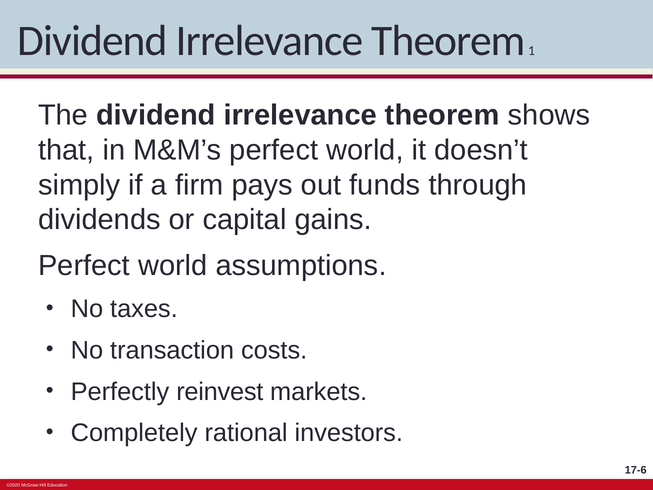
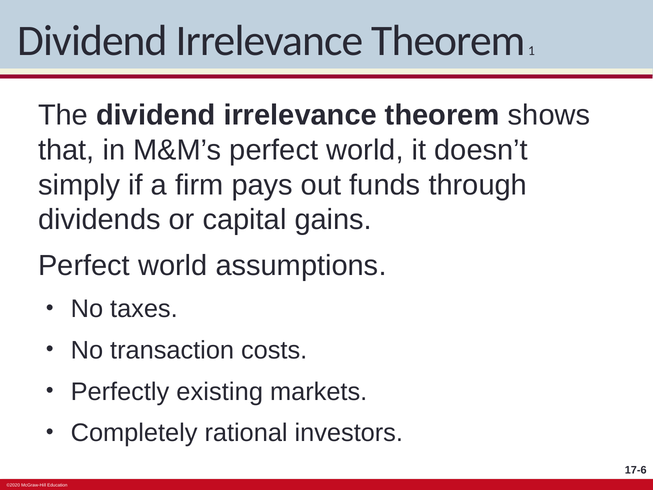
reinvest: reinvest -> existing
